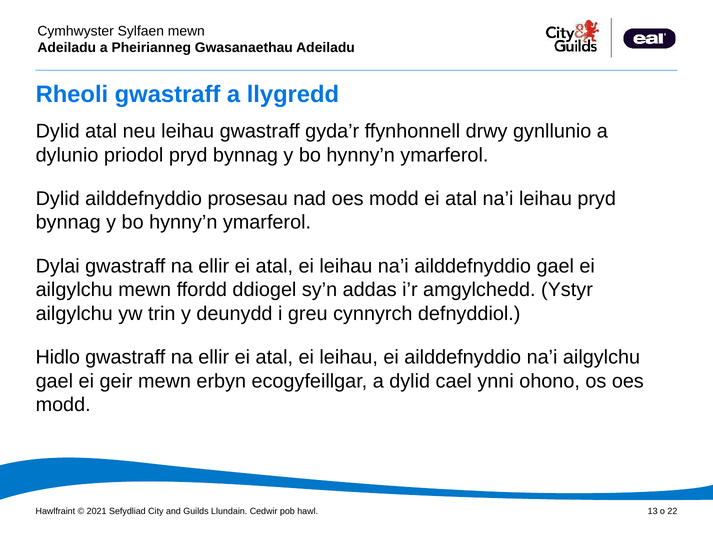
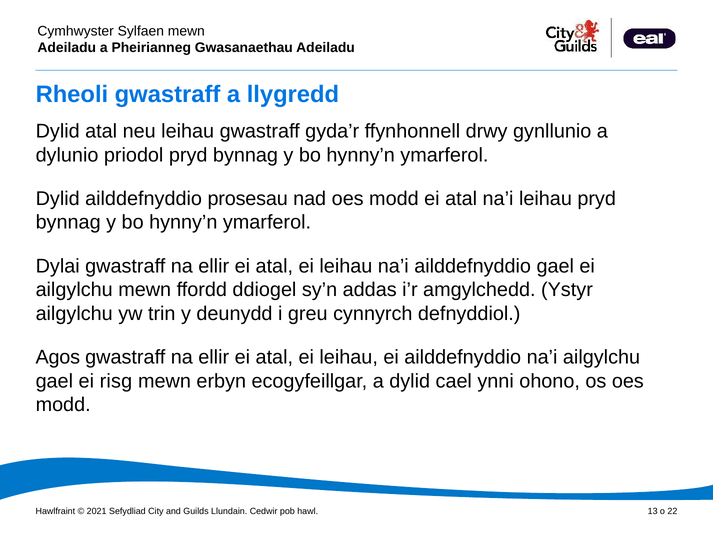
Hidlo: Hidlo -> Agos
geir: geir -> risg
